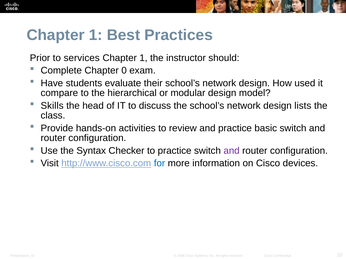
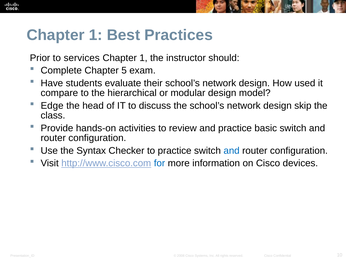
0: 0 -> 5
Skills: Skills -> Edge
lists: lists -> skip
and at (232, 151) colour: purple -> blue
